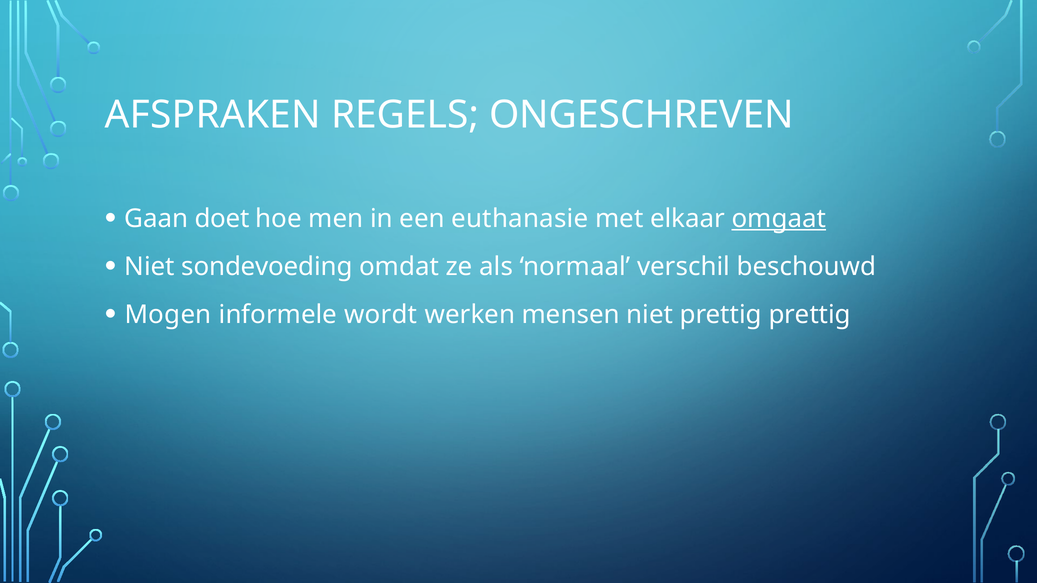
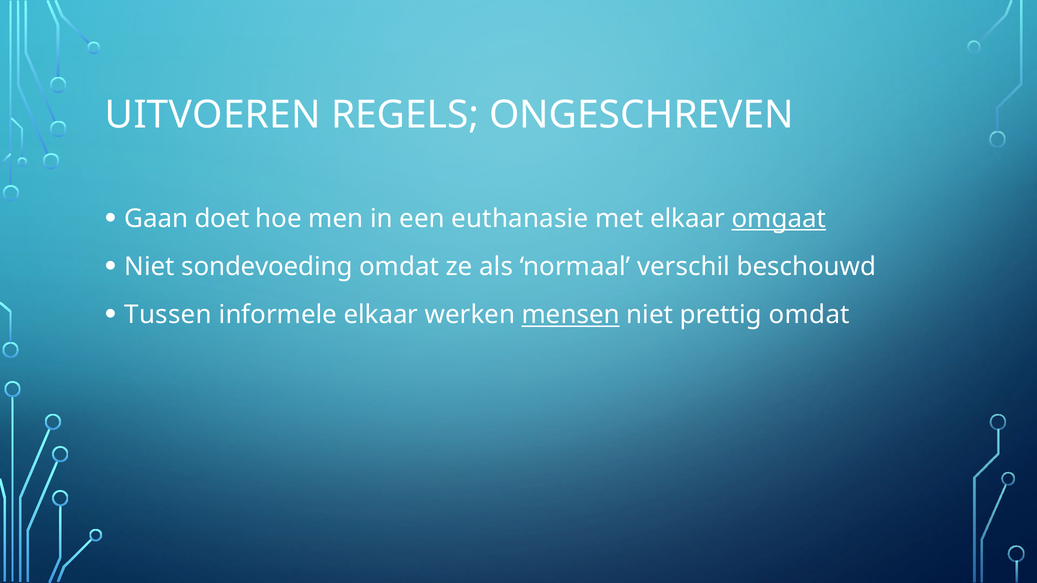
AFSPRAKEN: AFSPRAKEN -> UITVOEREN
Mogen: Mogen -> Tussen
informele wordt: wordt -> elkaar
mensen underline: none -> present
prettig prettig: prettig -> omdat
